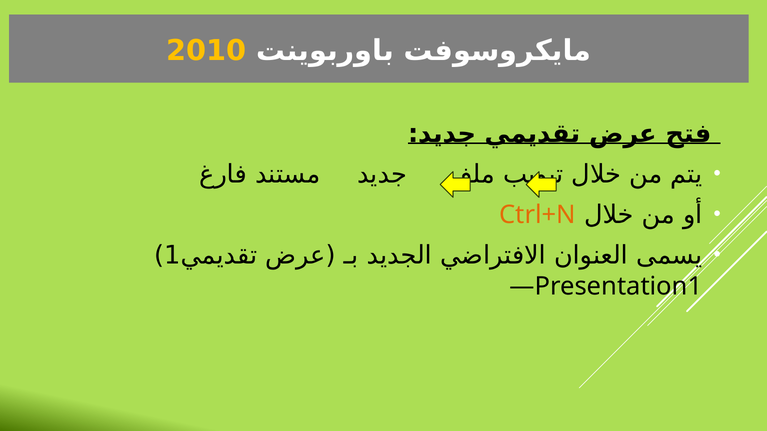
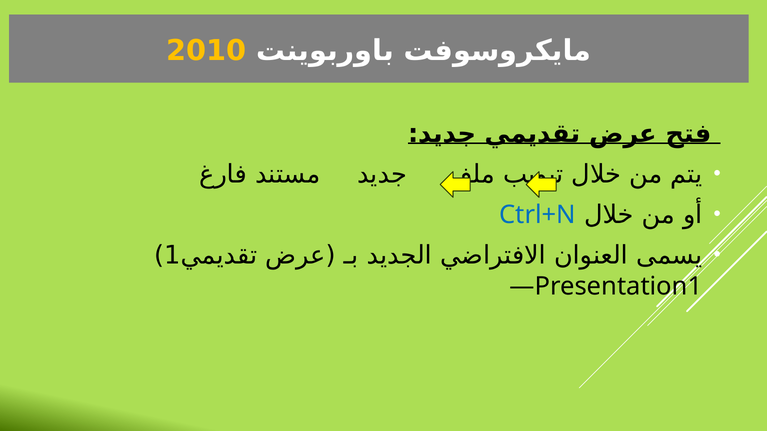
Ctrl+N colour: orange -> blue
